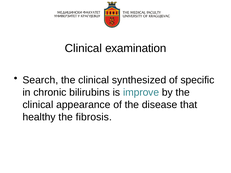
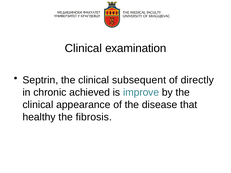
Search: Search -> Septrin
synthesized: synthesized -> subsequent
specific: specific -> directly
bilirubins: bilirubins -> achieved
